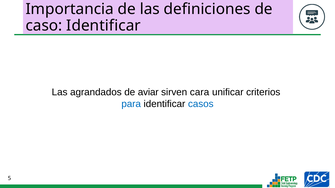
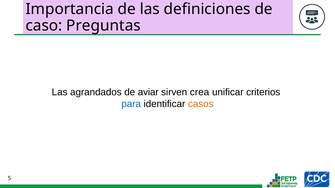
caso Identificar: Identificar -> Preguntas
cara: cara -> crea
casos colour: blue -> orange
